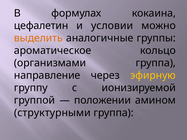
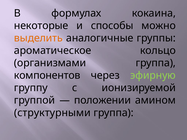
цефалетин: цефалетин -> некоторые
условии: условии -> способы
направление: направление -> компонентов
эфирную colour: yellow -> light green
